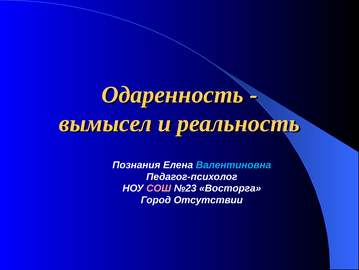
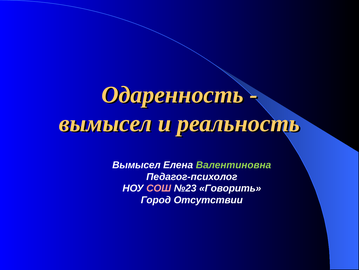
Познания at (136, 165): Познания -> Вымысел
Валентиновна colour: light blue -> light green
Восторга: Восторга -> Говорить
